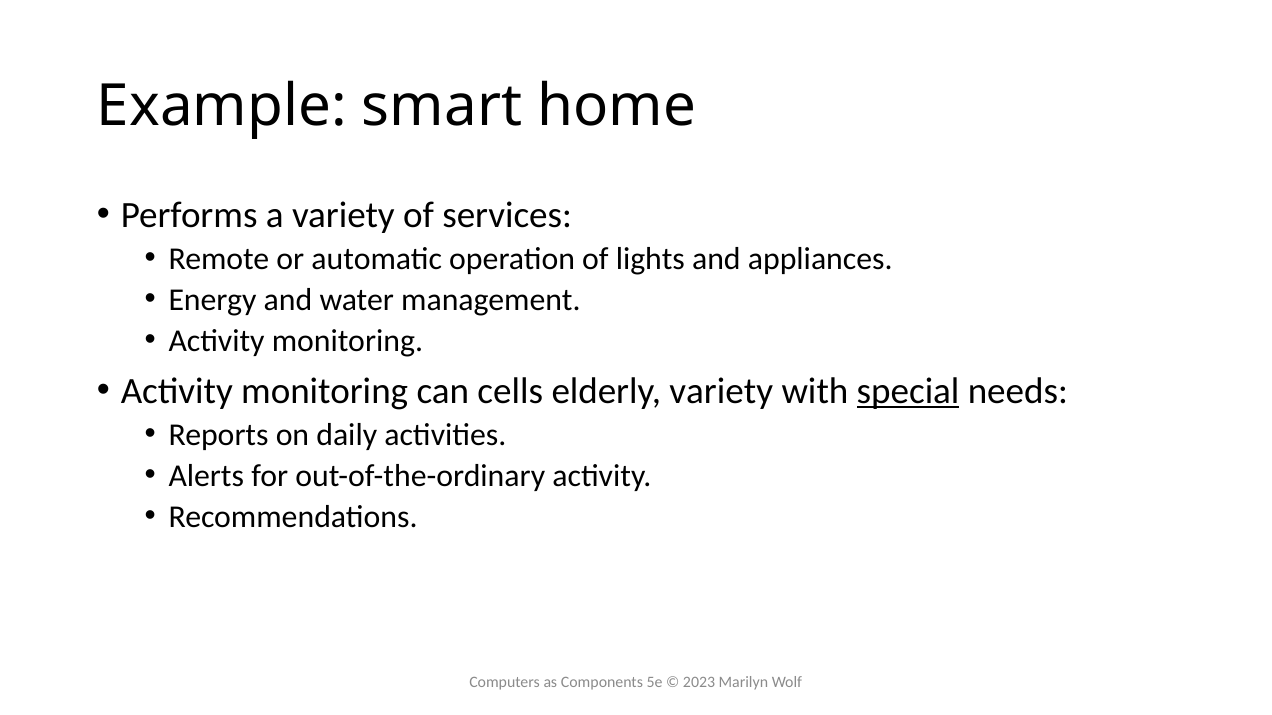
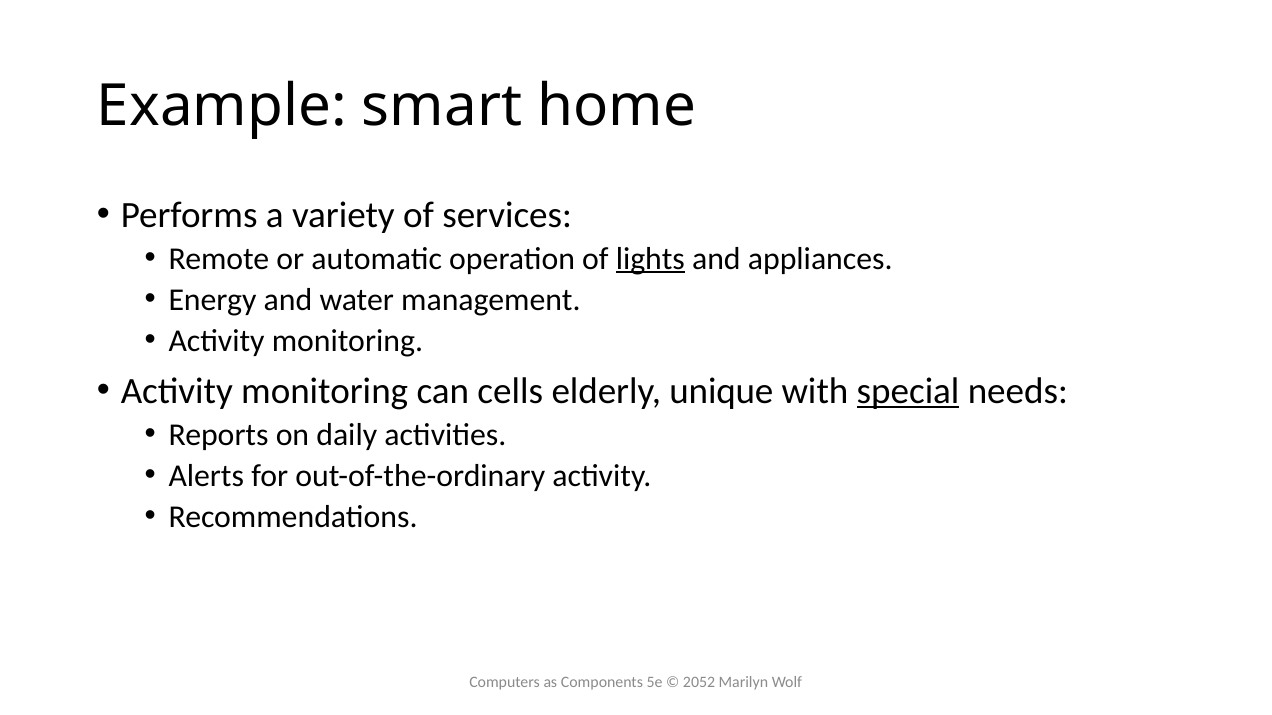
lights underline: none -> present
elderly variety: variety -> unique
2023: 2023 -> 2052
